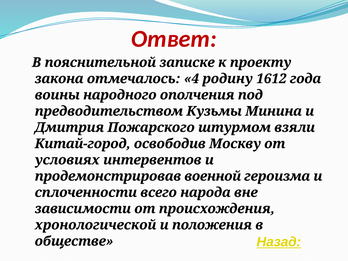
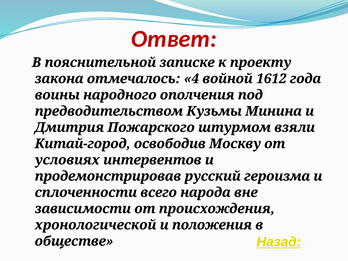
родину: родину -> войной
военной: военной -> русский
